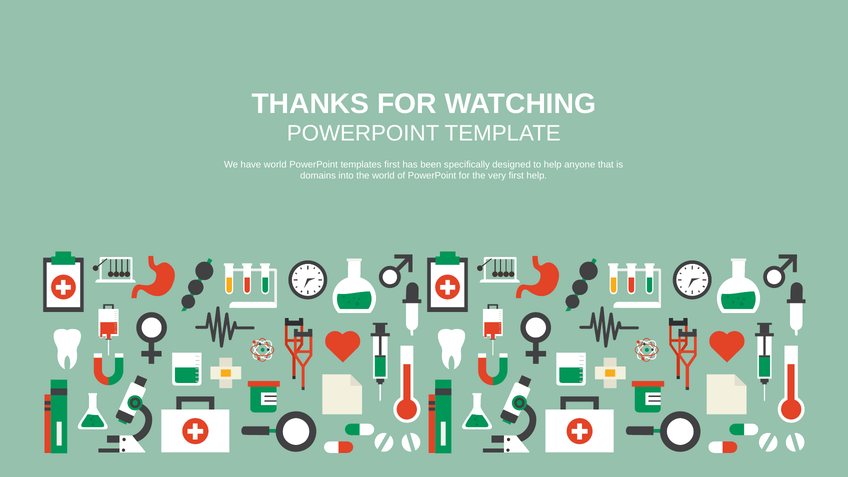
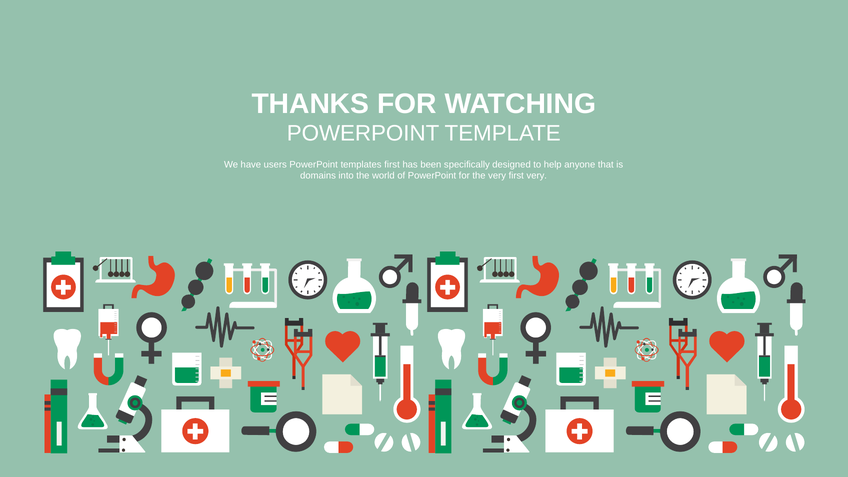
have world: world -> users
first help: help -> very
